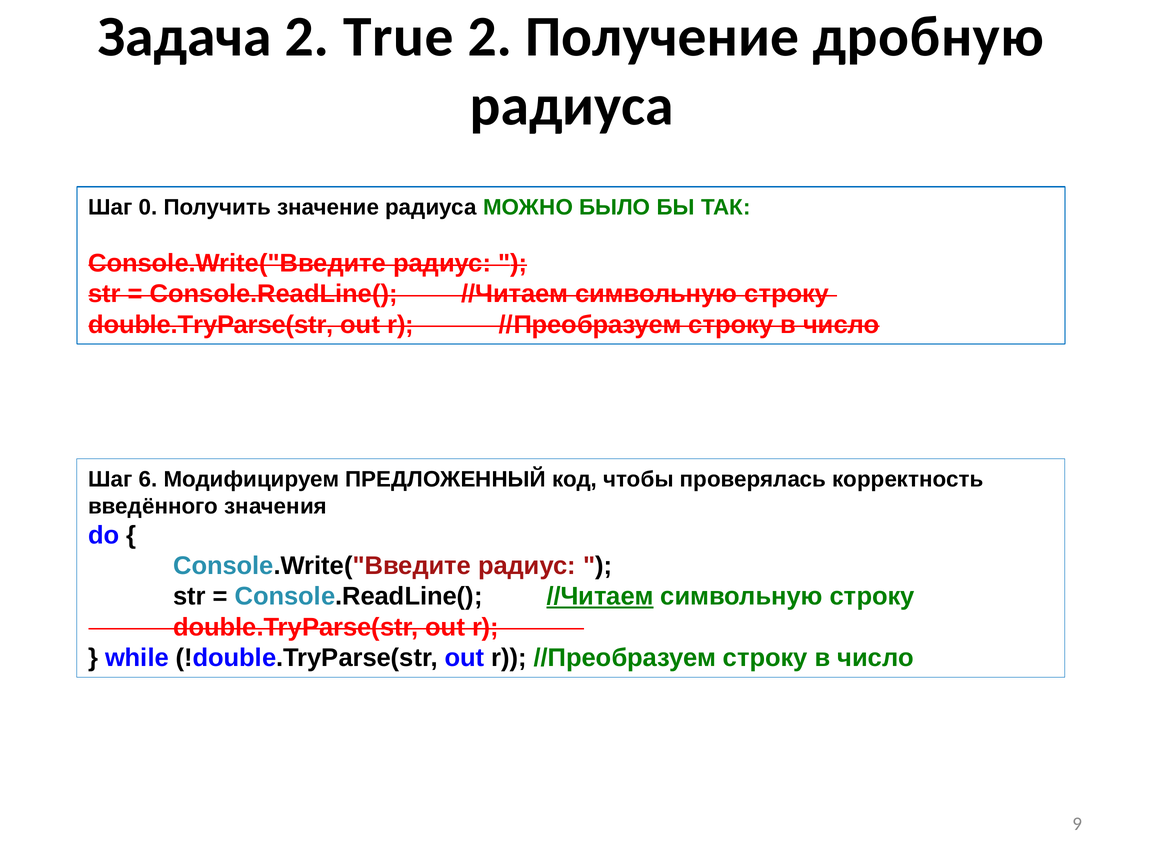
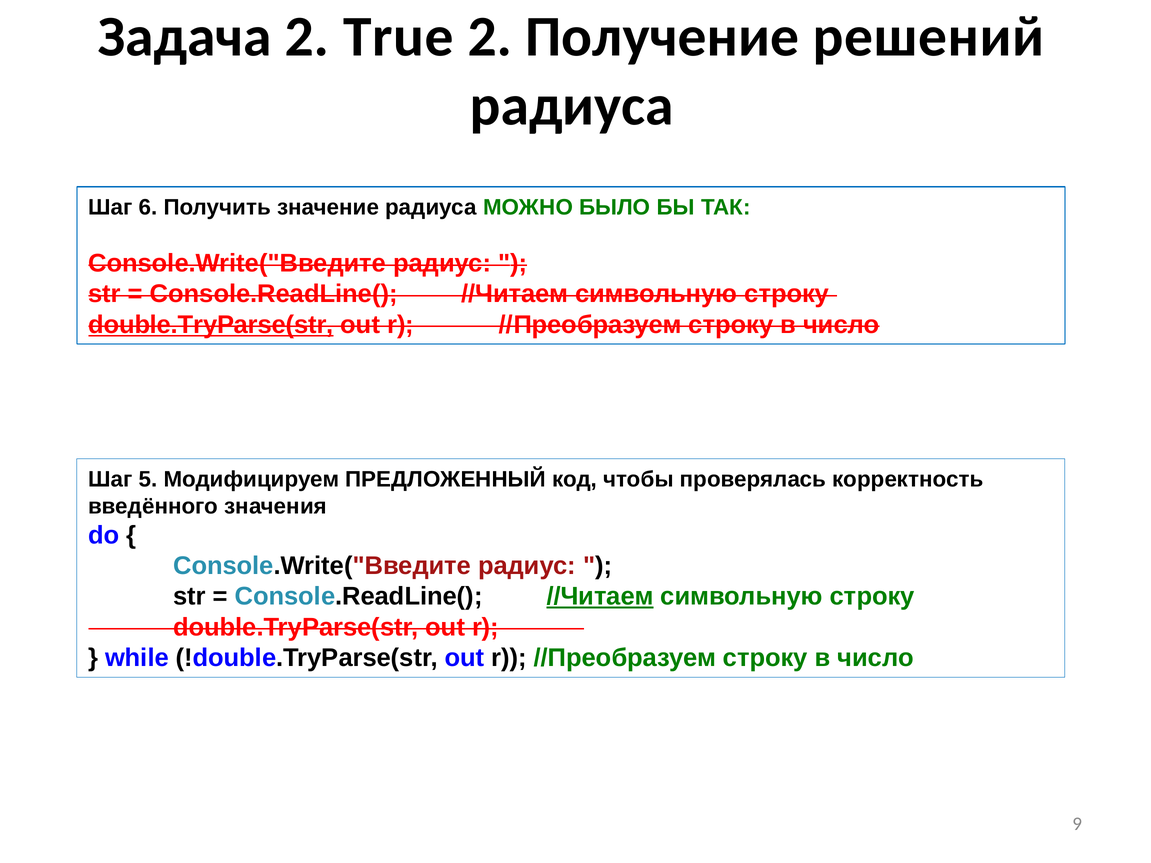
дробную: дробную -> решений
0: 0 -> 6
double.TryParse(str at (211, 325) underline: none -> present
6: 6 -> 5
